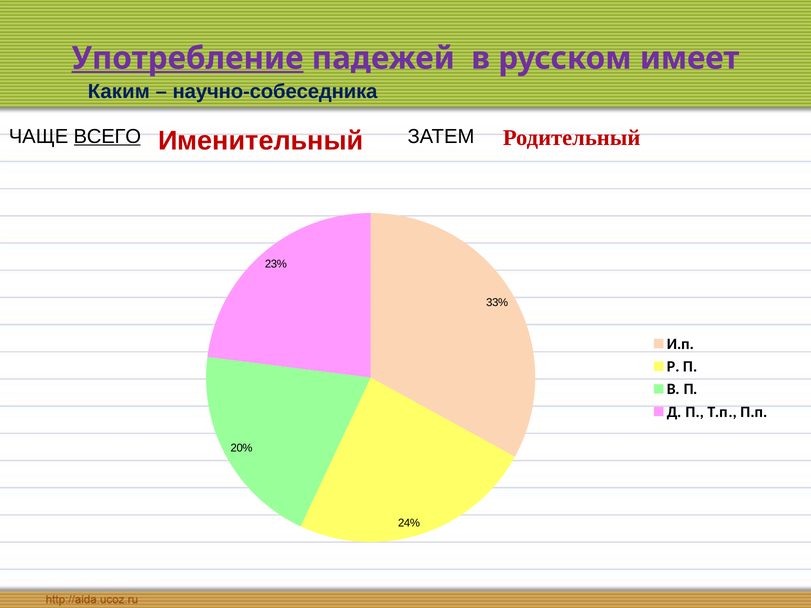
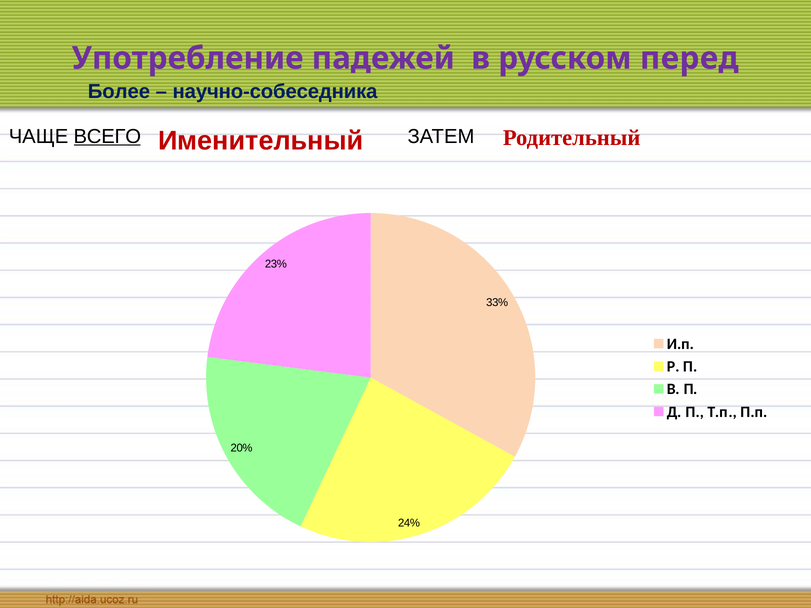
Употребление underline: present -> none
имеет: имеет -> перед
Каким: Каким -> Более
